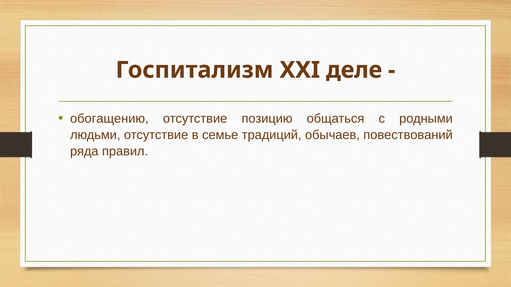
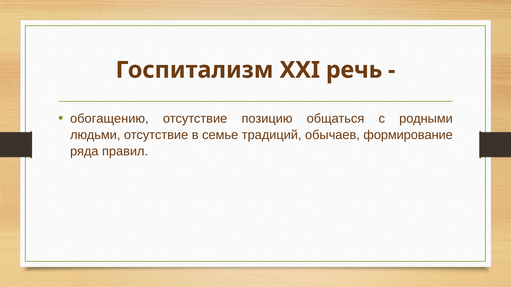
деле: деле -> речь
повествований: повествований -> формирование
